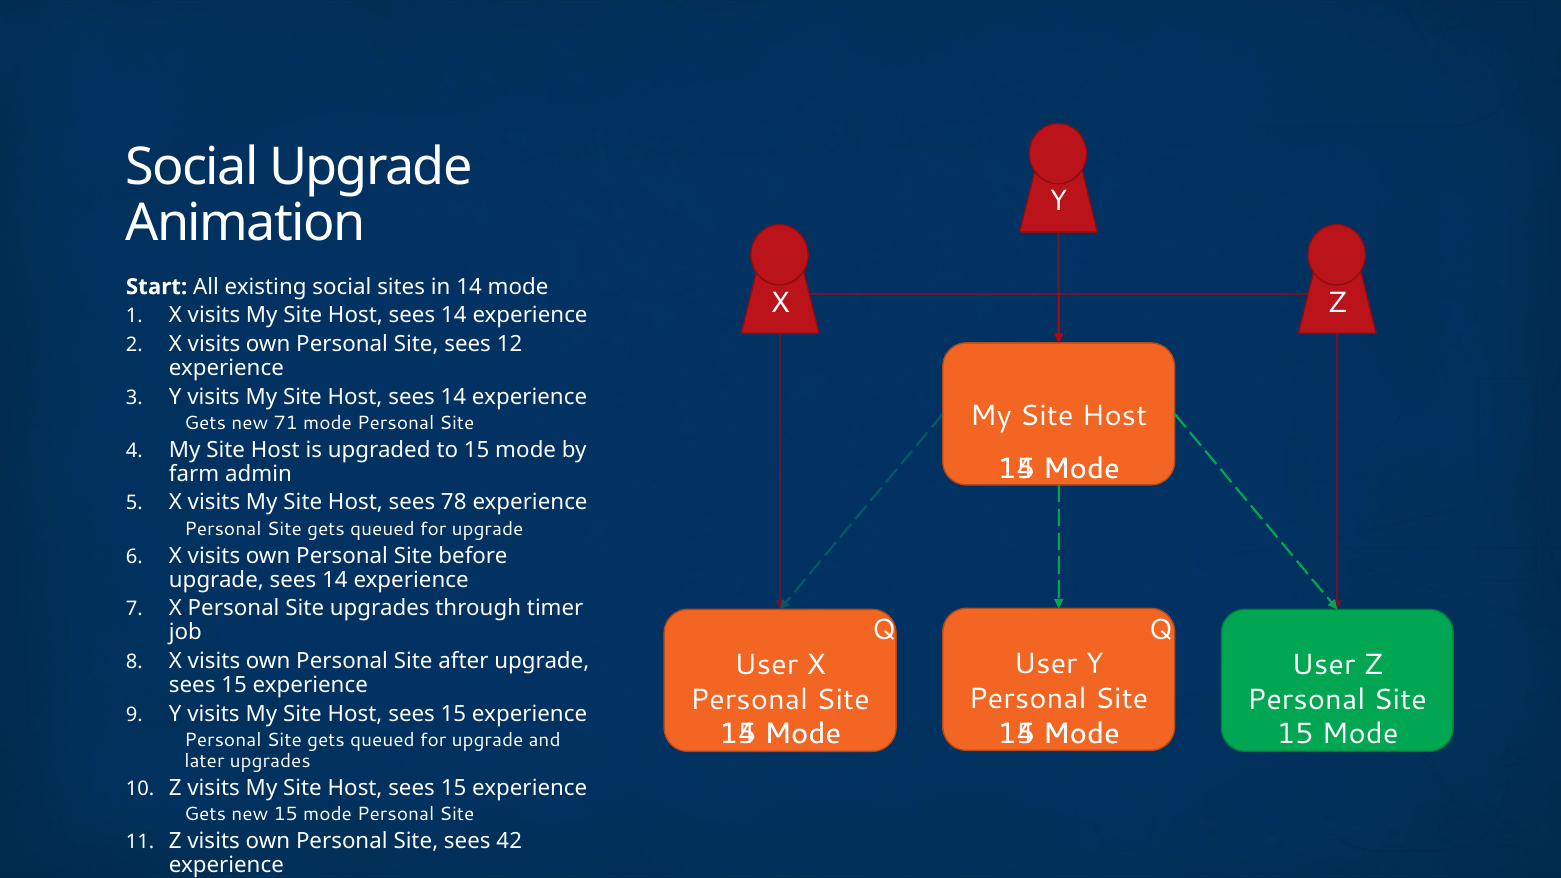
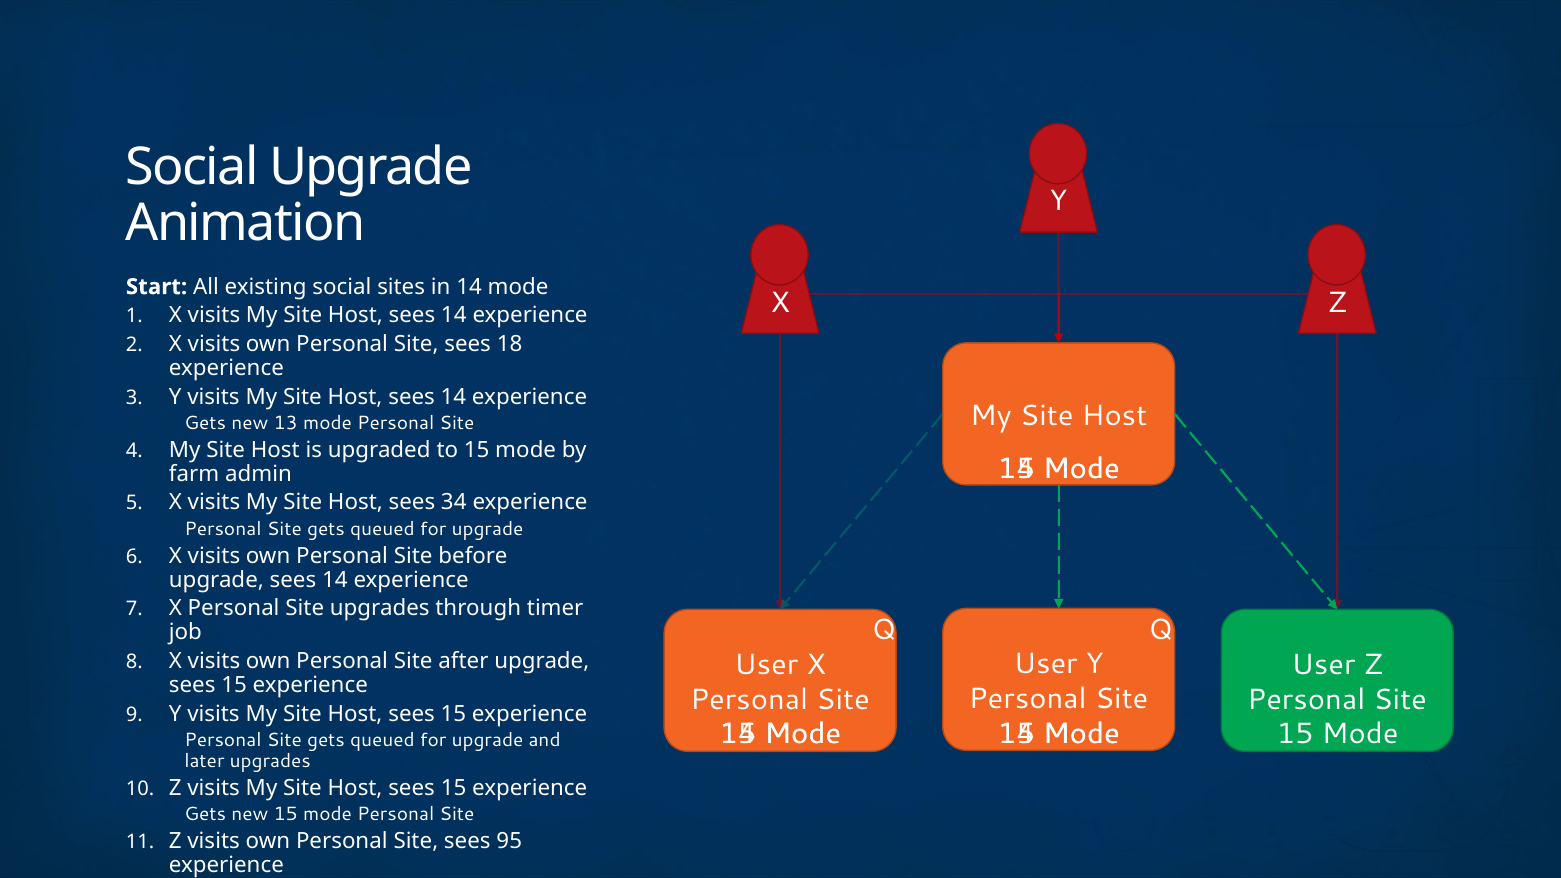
12: 12 -> 18
71: 71 -> 13
78: 78 -> 34
42: 42 -> 95
